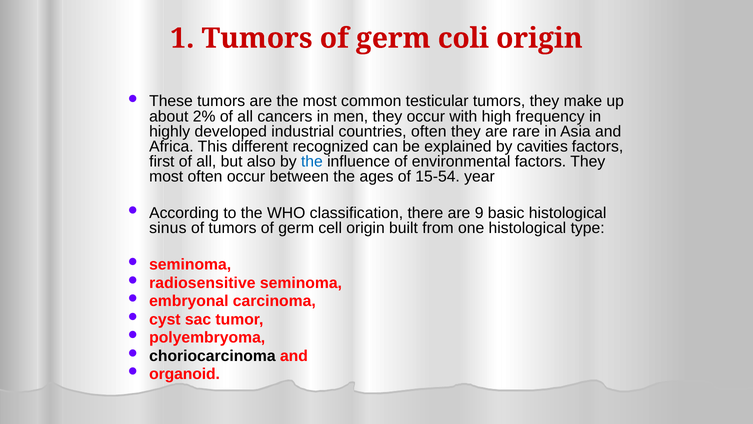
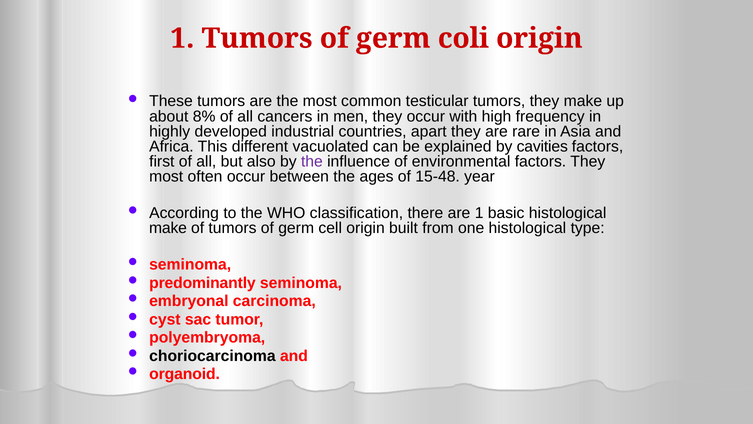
2%: 2% -> 8%
countries often: often -> apart
recognized: recognized -> vacuolated
the at (312, 161) colour: blue -> purple
15-54: 15-54 -> 15-48
are 9: 9 -> 1
sinus at (168, 228): sinus -> make
radiosensitive: radiosensitive -> predominantly
